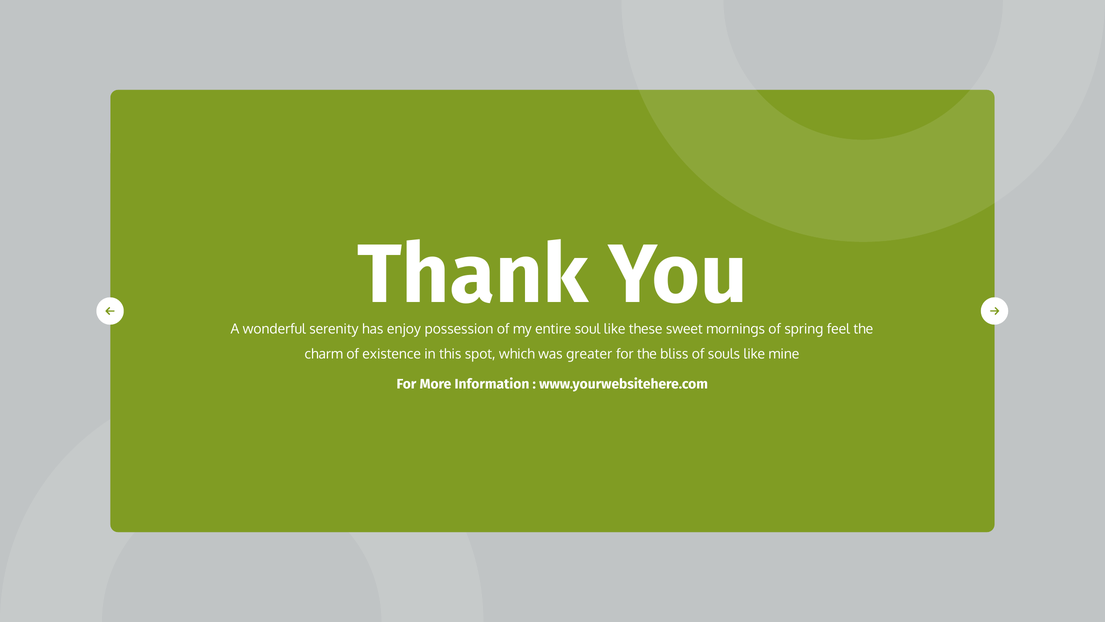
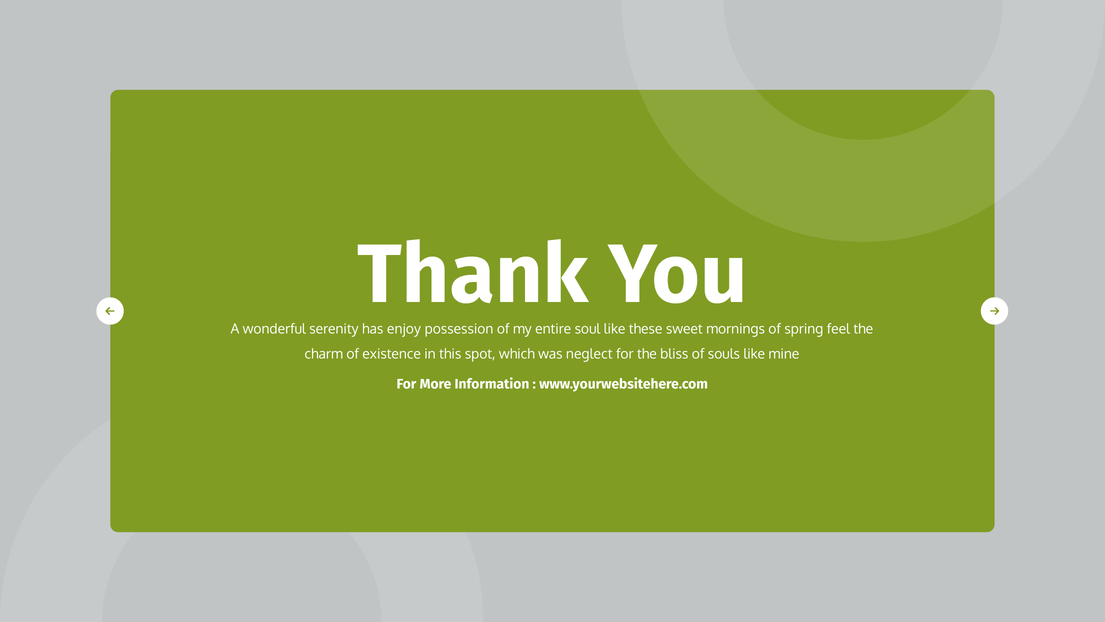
greater: greater -> neglect
